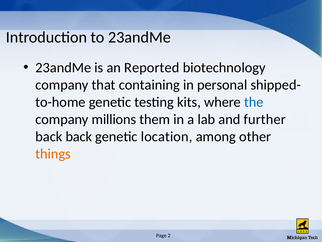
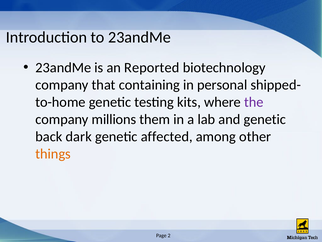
the colour: blue -> purple
and further: further -> genetic
back back: back -> dark
location: location -> affected
